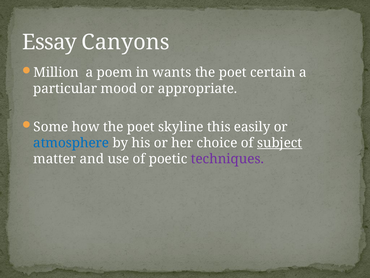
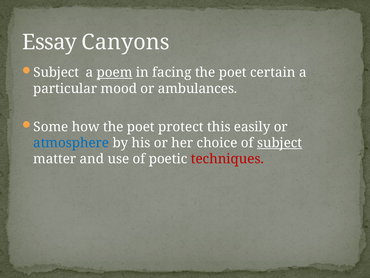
Million at (56, 72): Million -> Subject
poem underline: none -> present
wants: wants -> facing
appropriate: appropriate -> ambulances
skyline: skyline -> protect
techniques colour: purple -> red
